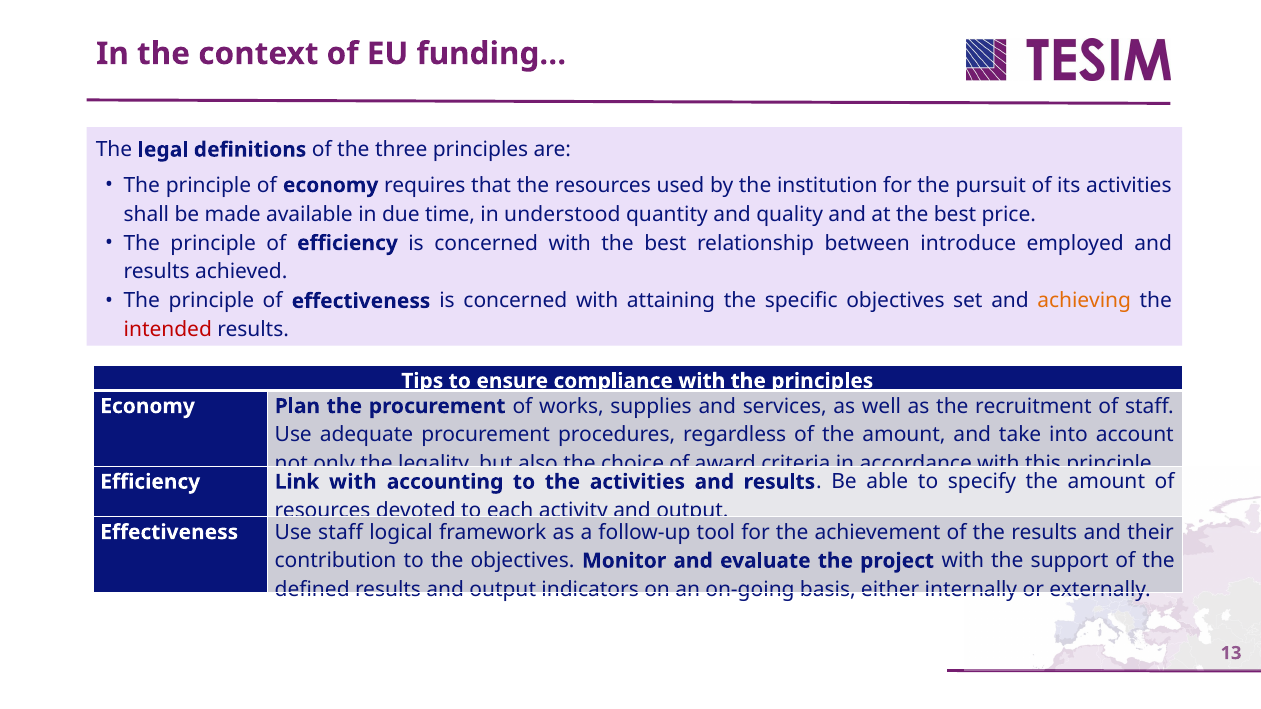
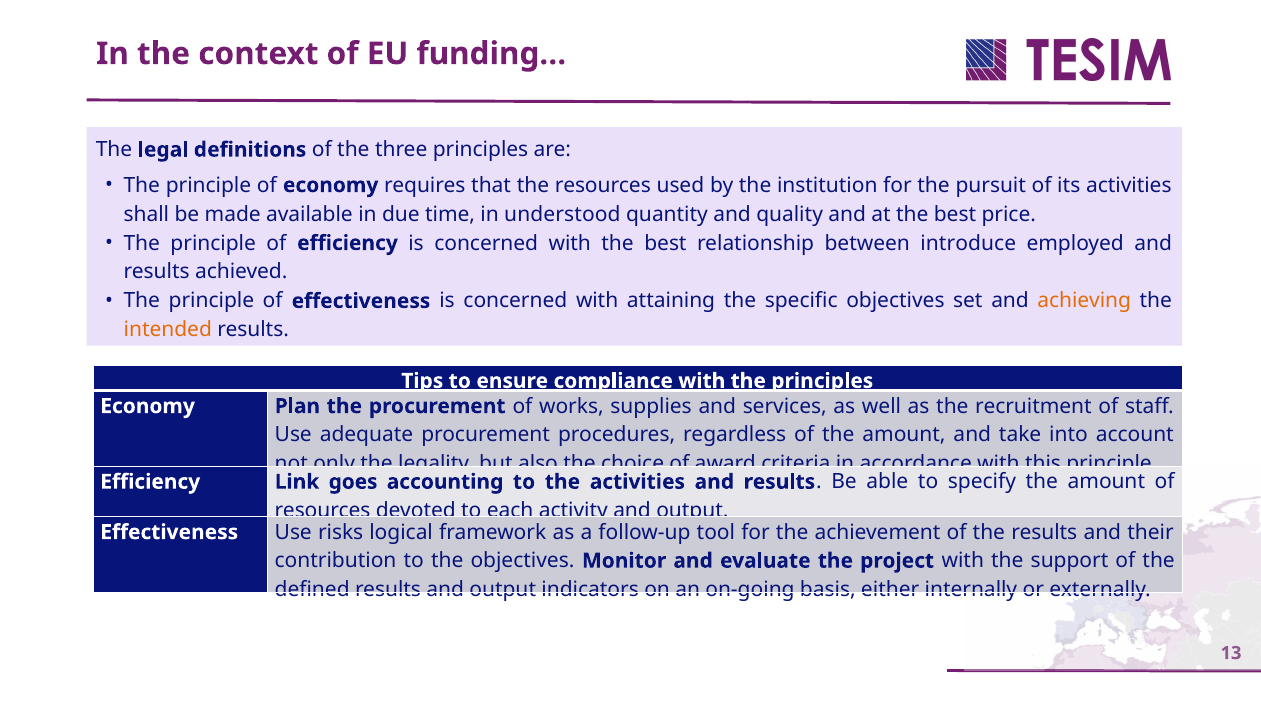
intended colour: red -> orange
Link with: with -> goes
Use staff: staff -> risks
